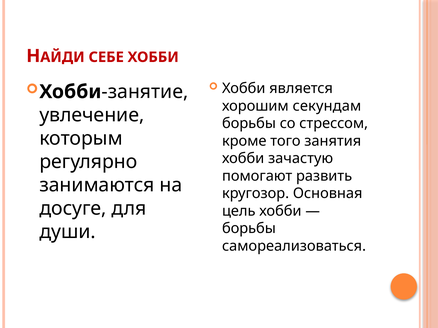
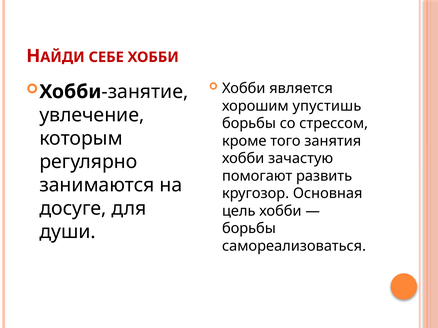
секундам: секундам -> упустишь
